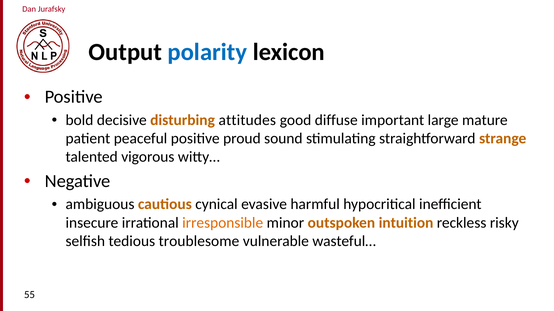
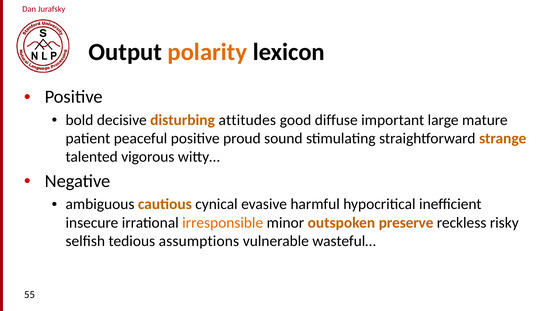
polarity colour: blue -> orange
intuition: intuition -> preserve
troublesome: troublesome -> assumptions
